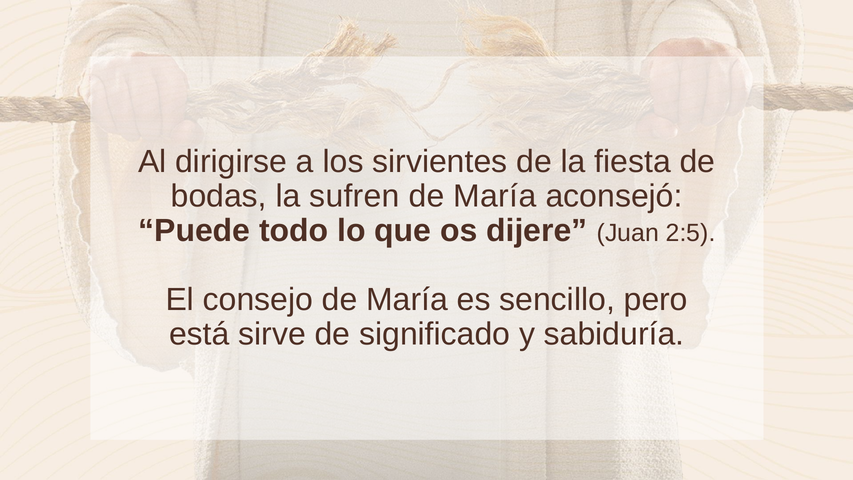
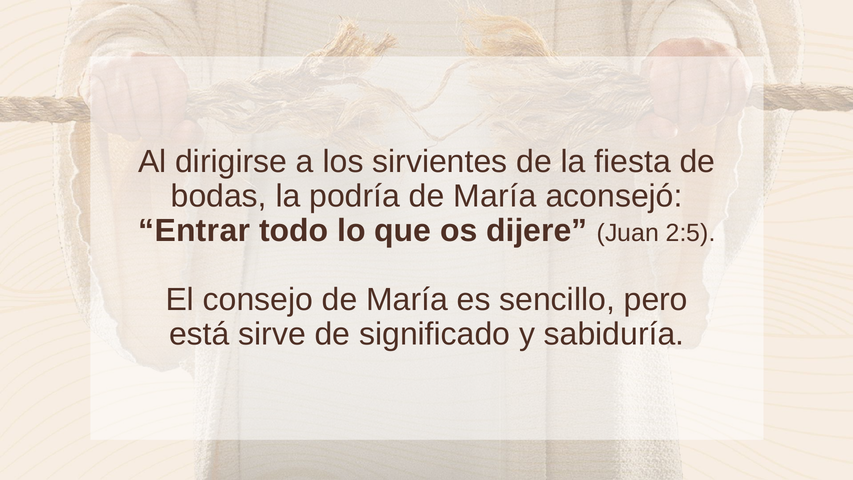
sufren: sufren -> podría
Puede: Puede -> Entrar
